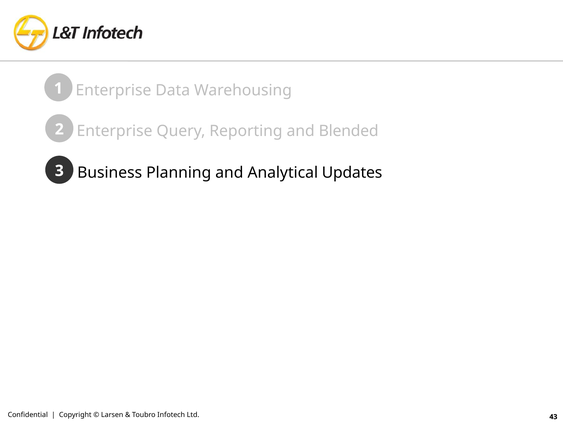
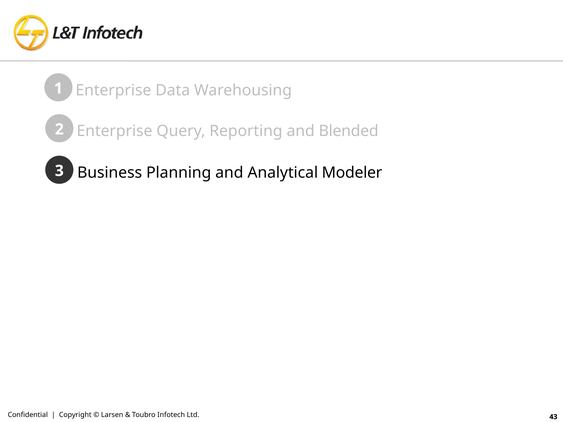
Updates: Updates -> Modeler
